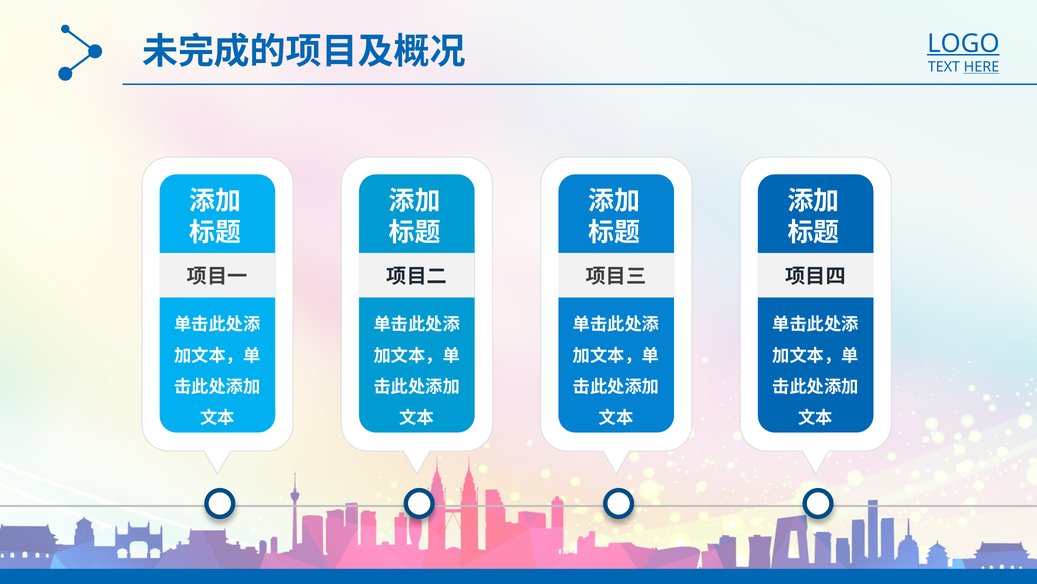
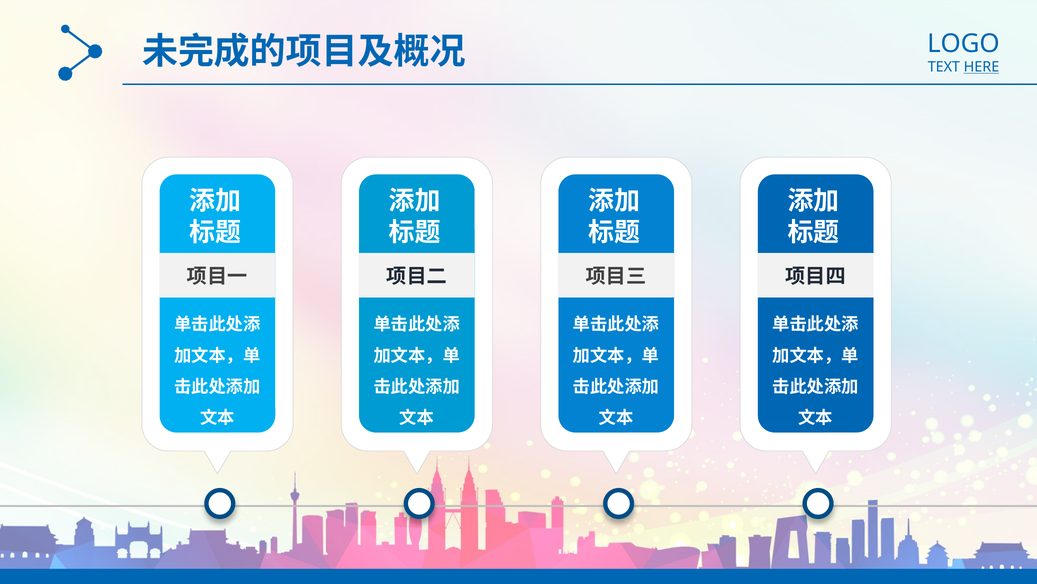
LOGO underline: present -> none
